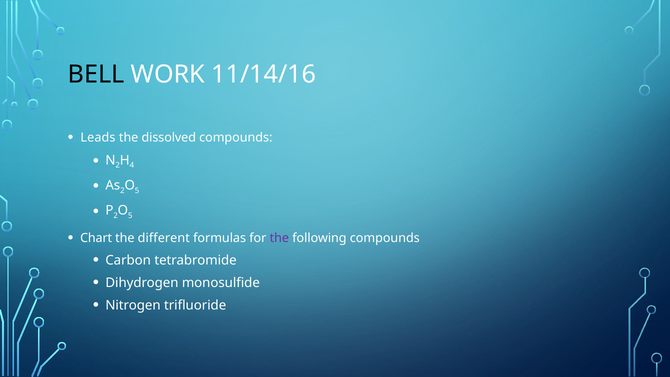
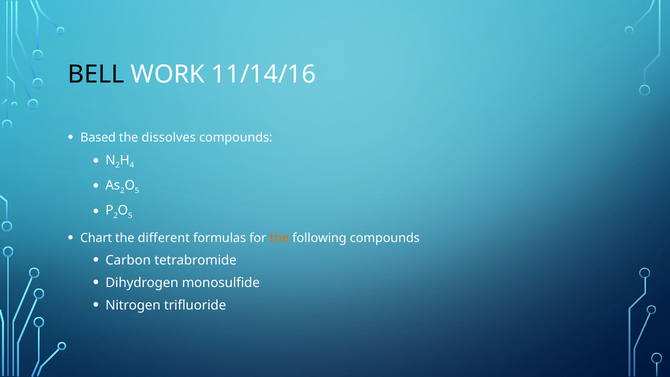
Leads: Leads -> Based
dissolved: dissolved -> dissolves
the at (279, 238) colour: purple -> orange
